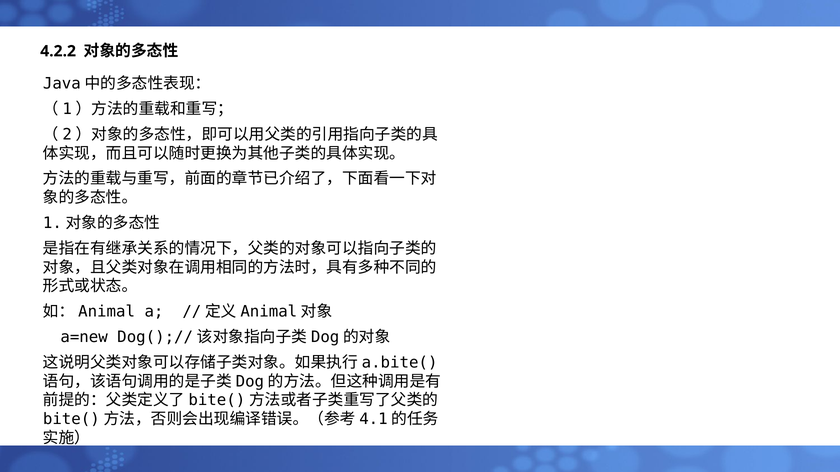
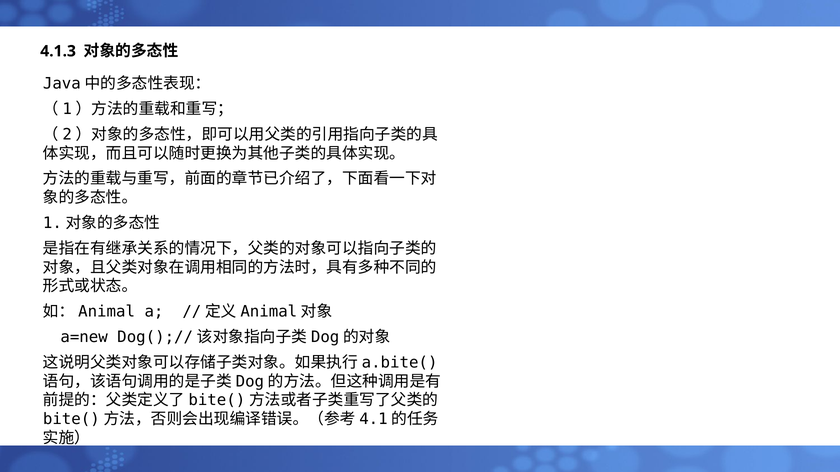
4.2.2: 4.2.2 -> 4.1.3
